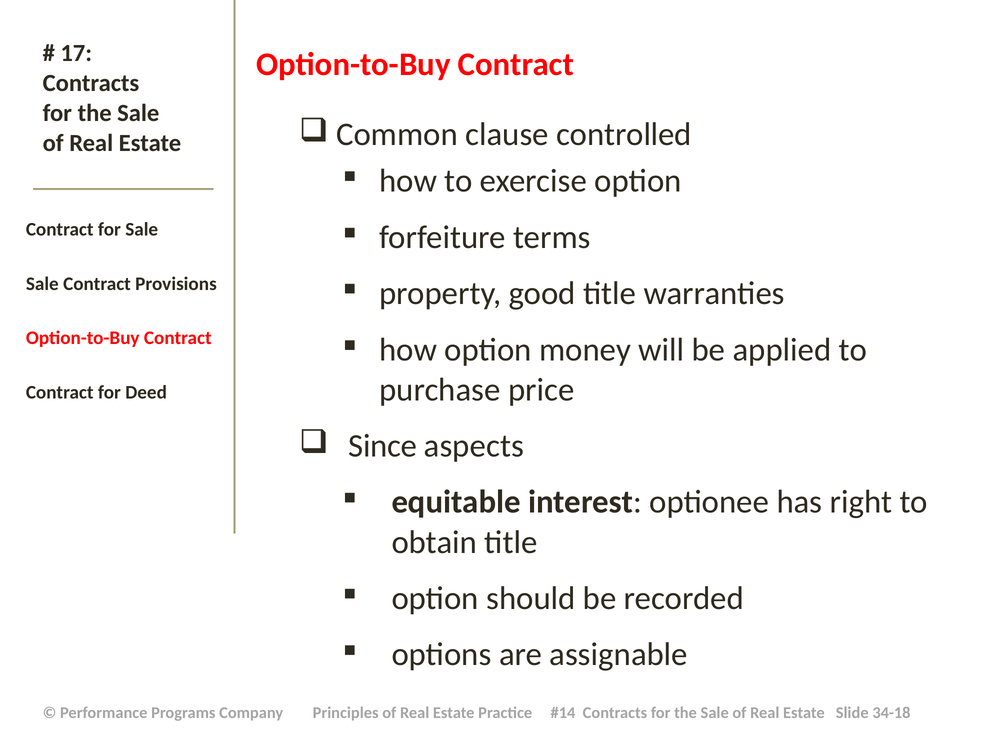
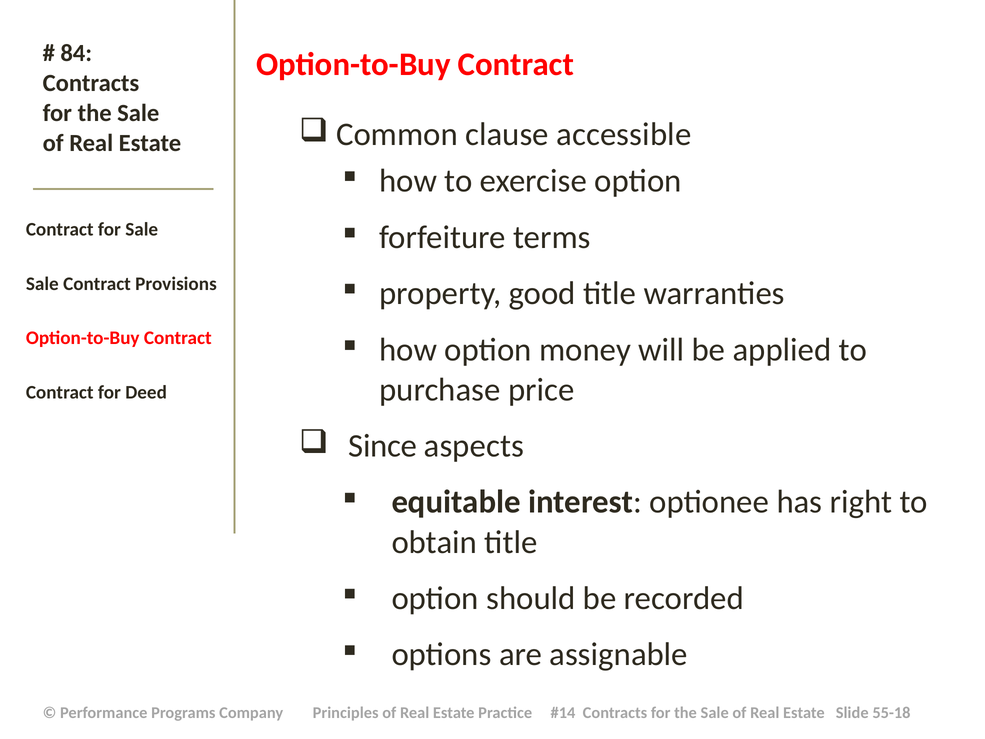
17: 17 -> 84
controlled: controlled -> accessible
34-18: 34-18 -> 55-18
